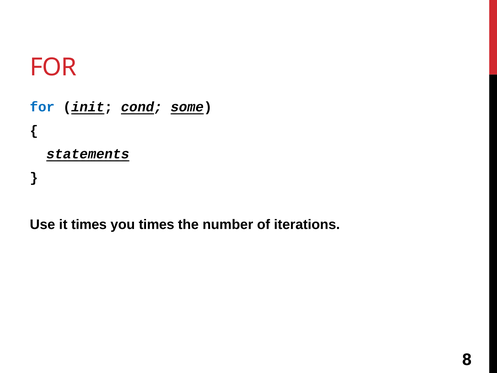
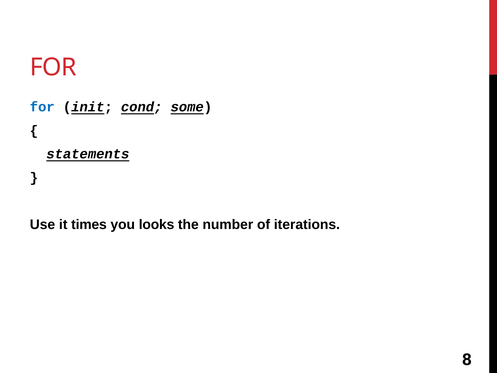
you times: times -> looks
